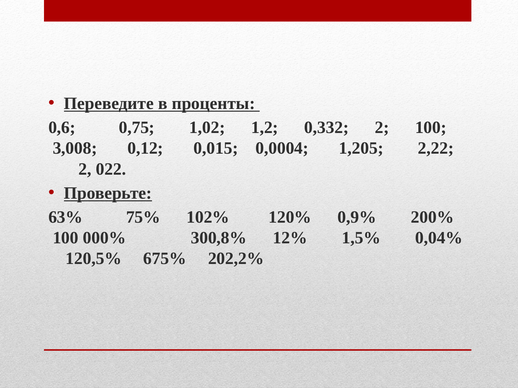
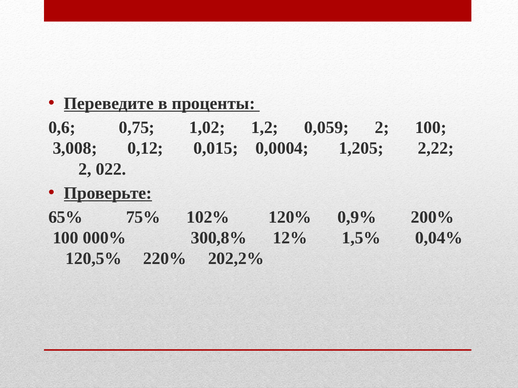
0,332: 0,332 -> 0,059
63%: 63% -> 65%
675%: 675% -> 220%
